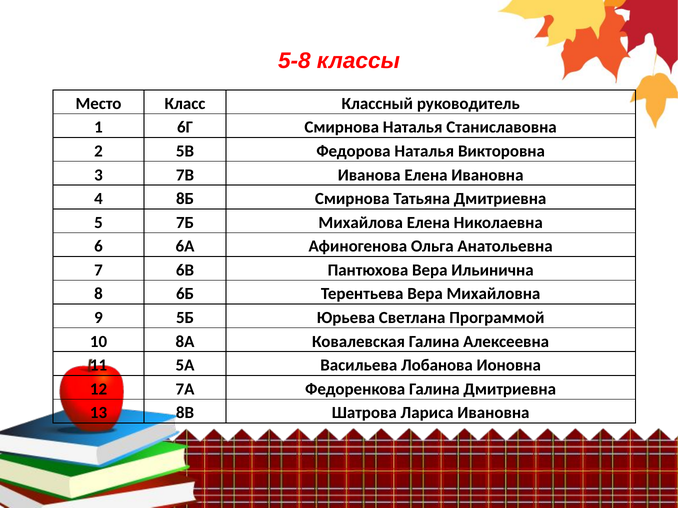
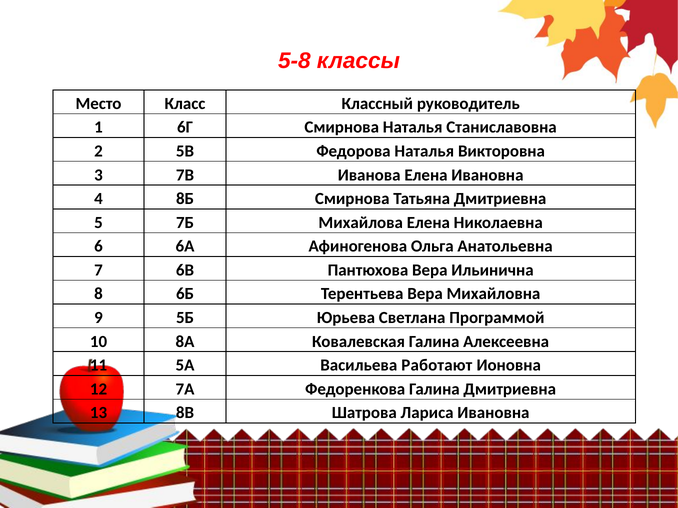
Лобанова: Лобанова -> Работают
